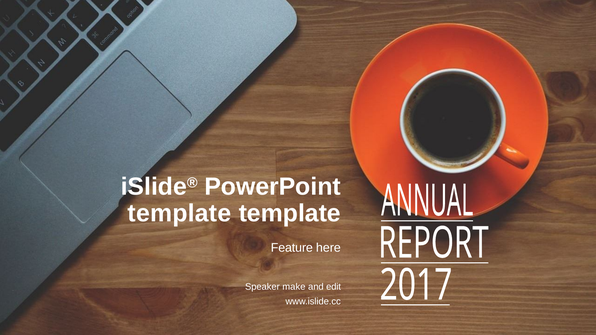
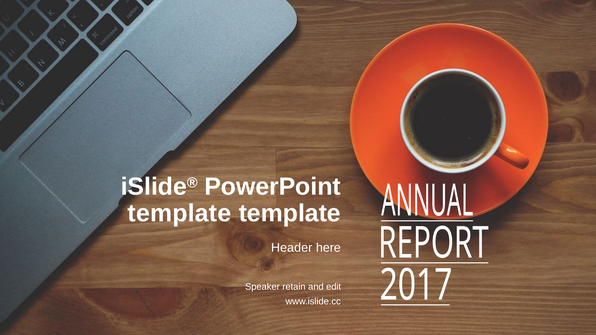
Feature: Feature -> Header
make: make -> retain
